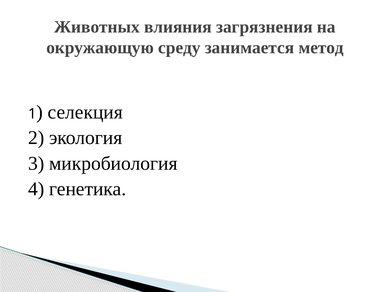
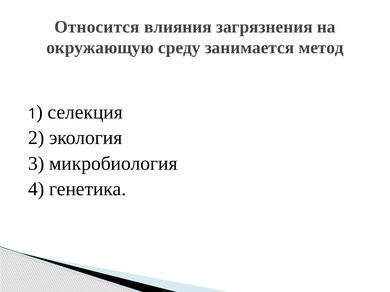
Животных: Животных -> Относится
